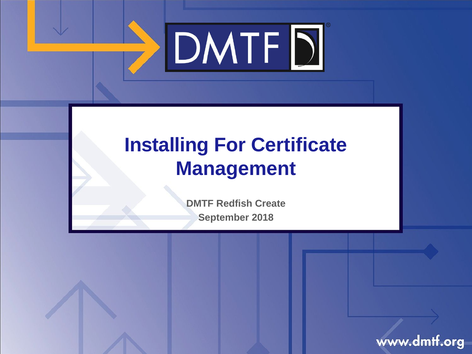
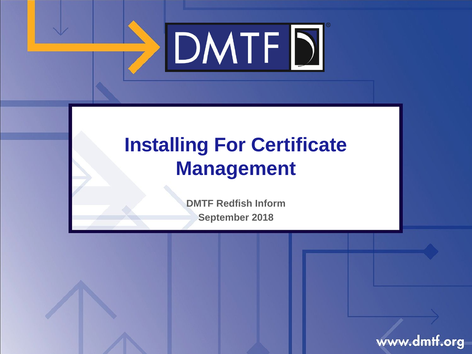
Create: Create -> Inform
